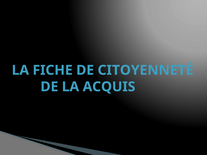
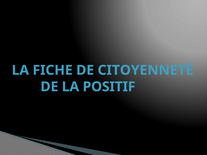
ACQUIS: ACQUIS -> POSITIF
